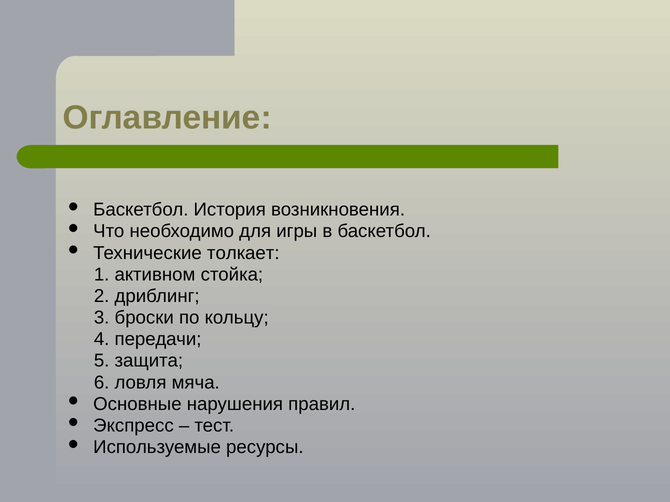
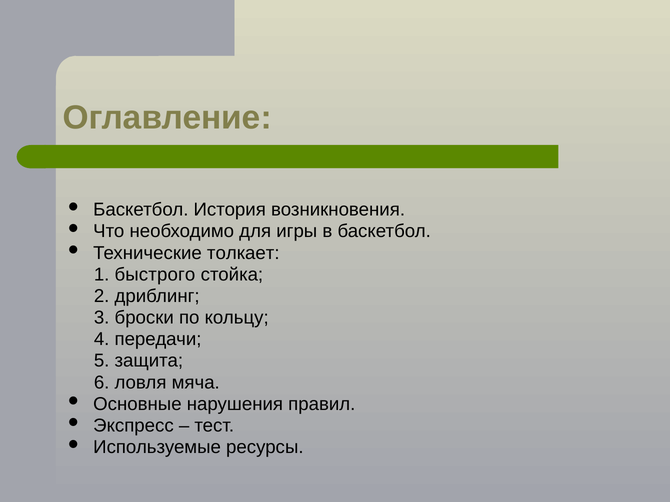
активном: активном -> быстрого
